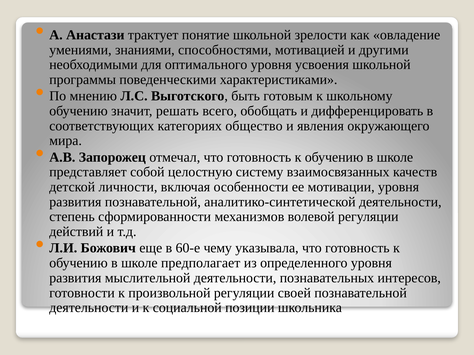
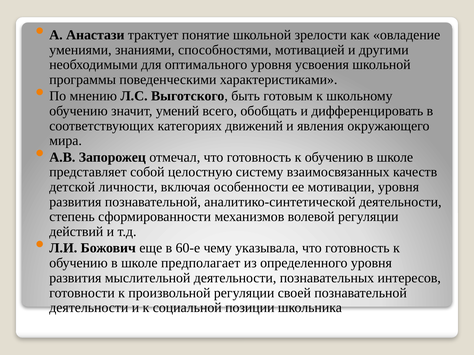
решать: решать -> умений
общество: общество -> движений
